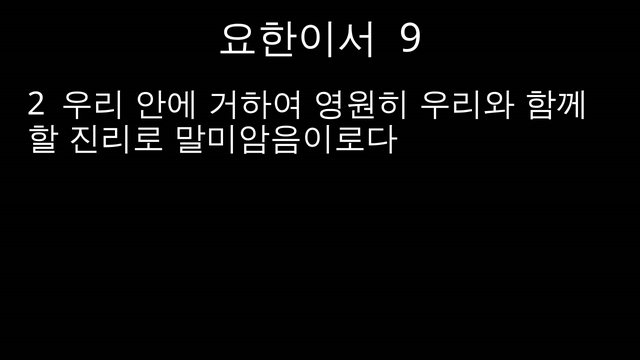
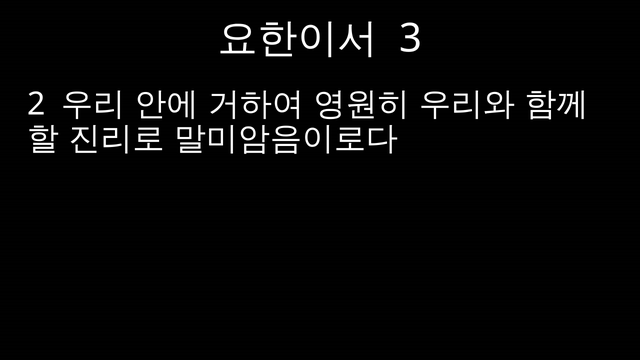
9: 9 -> 3
